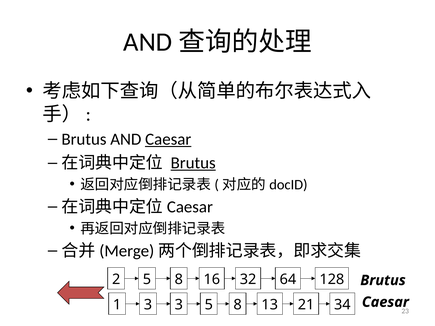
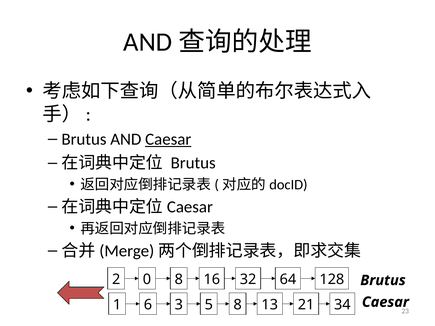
Brutus at (193, 163) underline: present -> none
2 5: 5 -> 0
1 3: 3 -> 6
